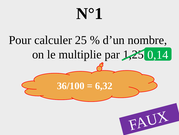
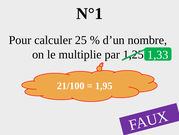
0,14: 0,14 -> 1,33
36/100: 36/100 -> 21/100
6,32: 6,32 -> 1,95
